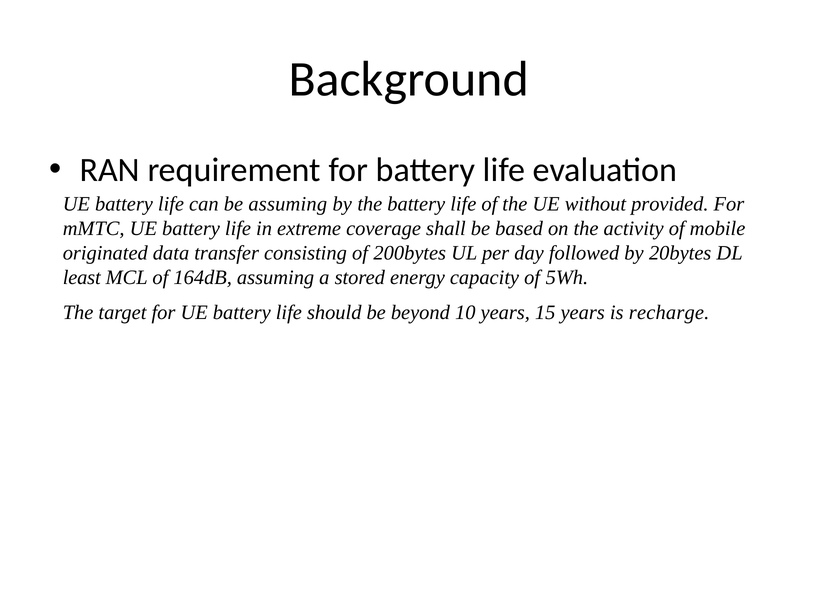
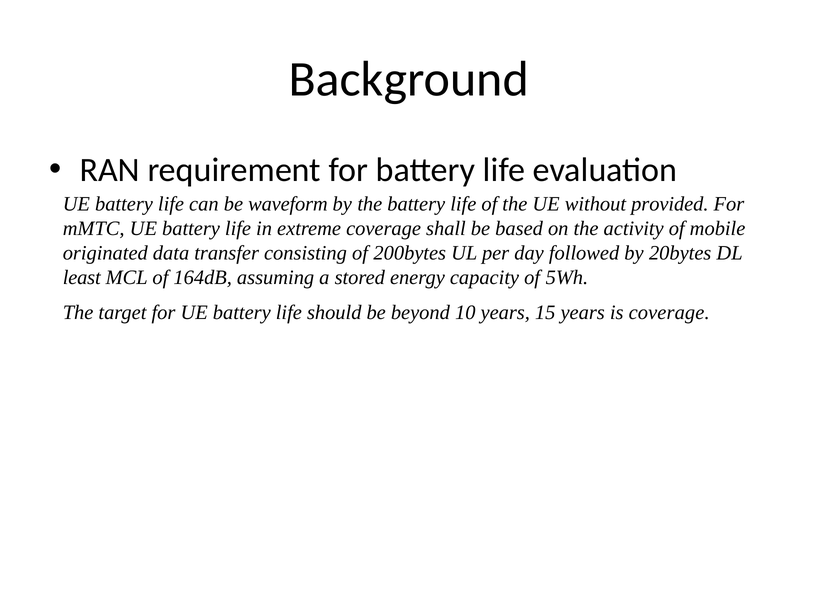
be assuming: assuming -> waveform
is recharge: recharge -> coverage
